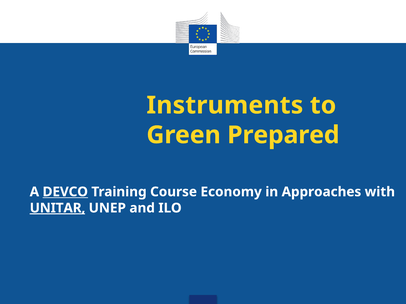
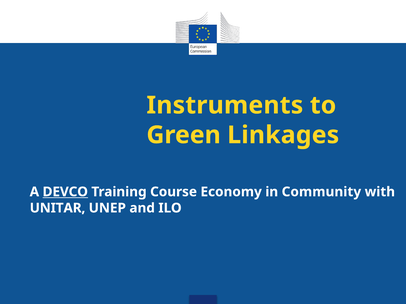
Prepared: Prepared -> Linkages
Approaches: Approaches -> Community
UNITAR underline: present -> none
